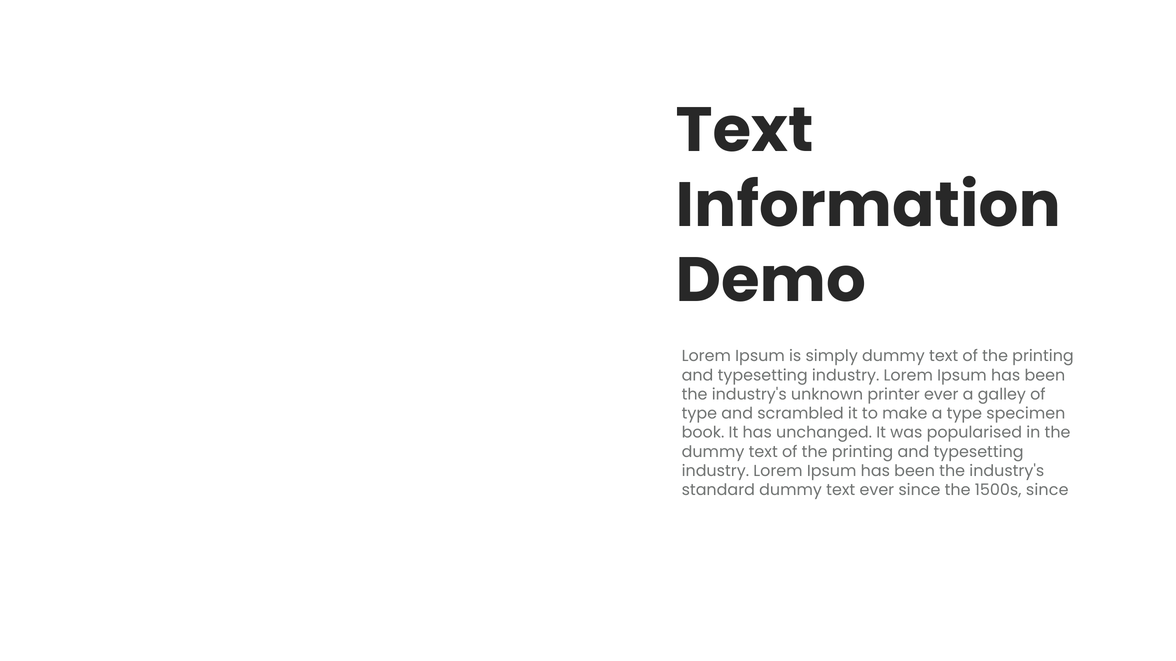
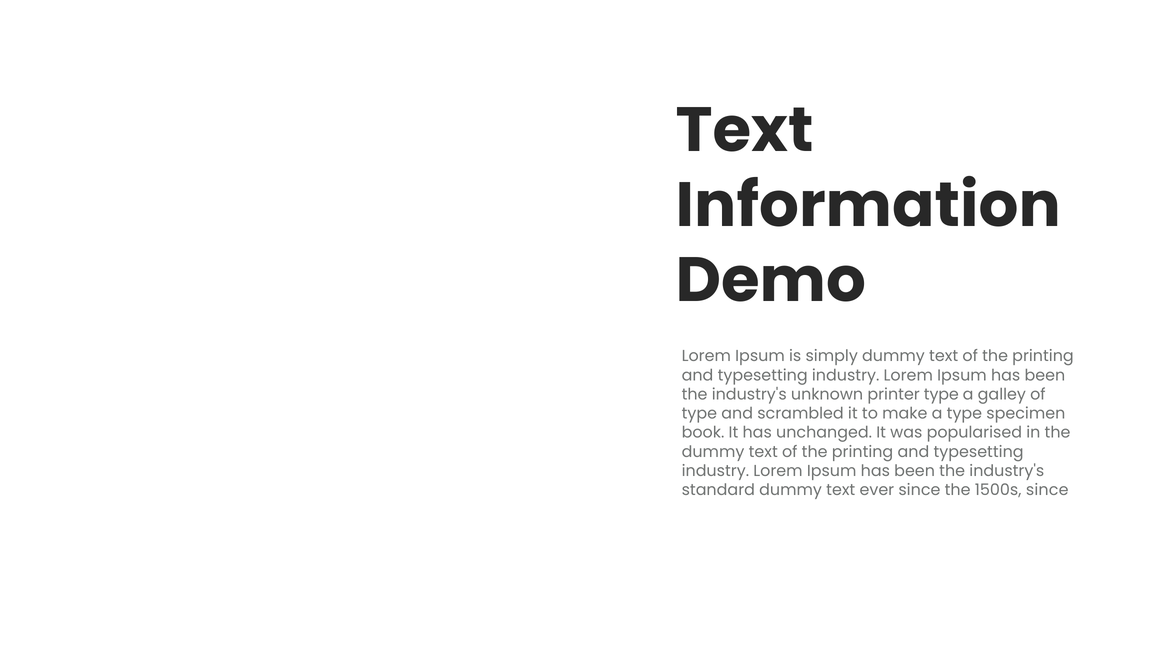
printer ever: ever -> type
